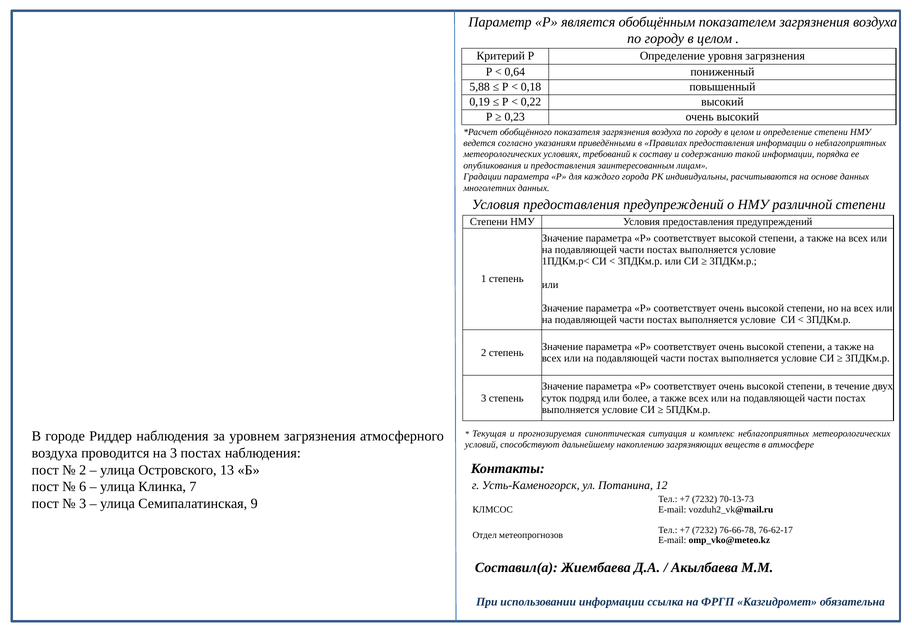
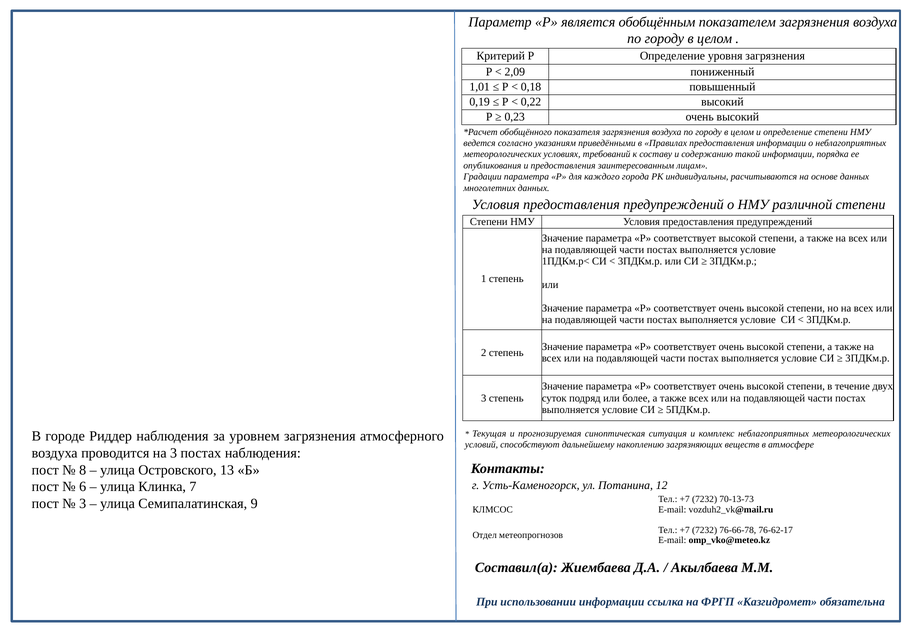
0,64: 0,64 -> 2,09
5,88: 5,88 -> 1,01
2 at (83, 470): 2 -> 8
